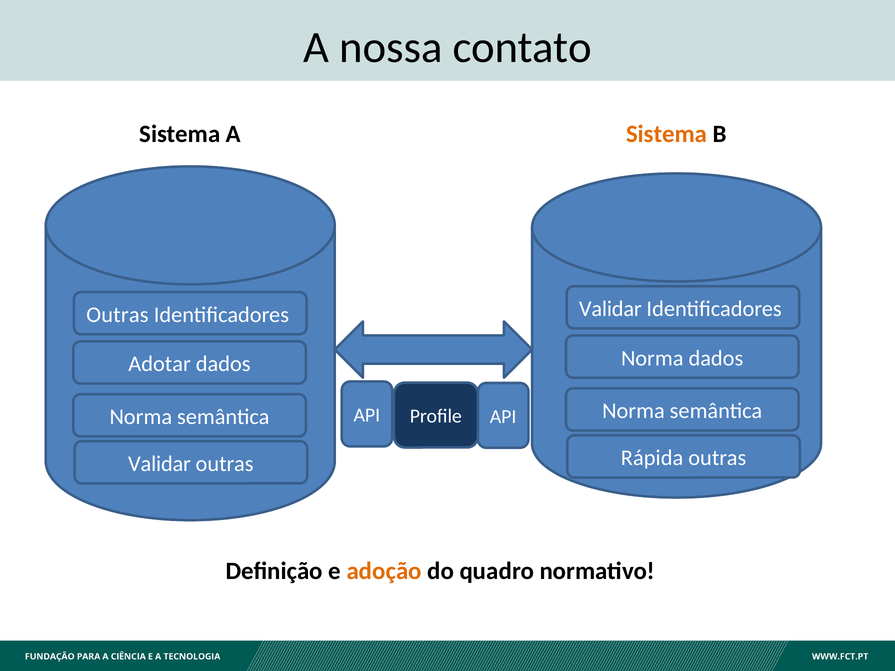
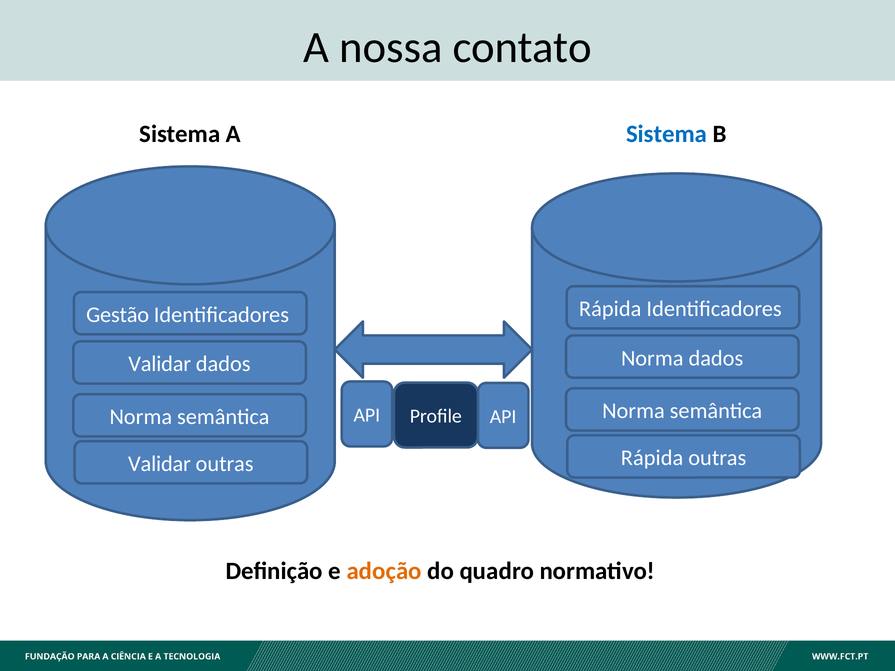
Sistema at (667, 134) colour: orange -> blue
Validar at (610, 309): Validar -> Rápida
Outras at (117, 315): Outras -> Gestão
Adotar at (160, 364): Adotar -> Validar
